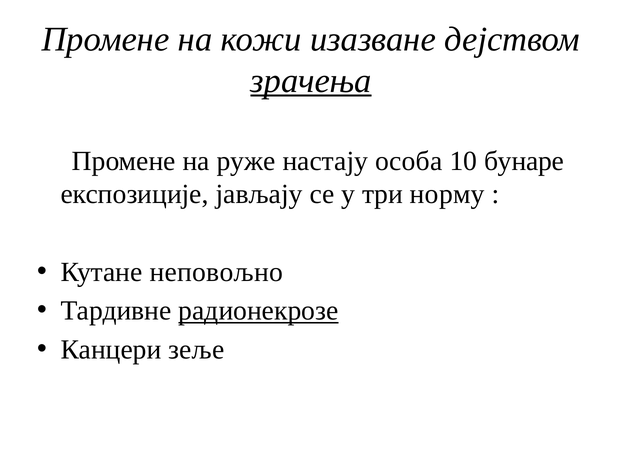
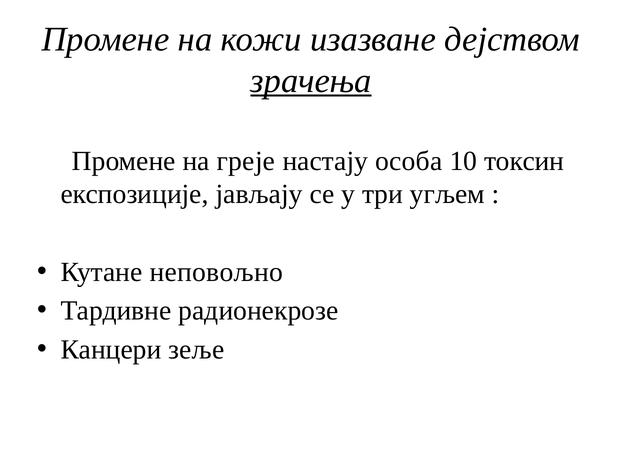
руже: руже -> греје
бунаре: бунаре -> токсин
норму: норму -> угљем
радионекрозе underline: present -> none
